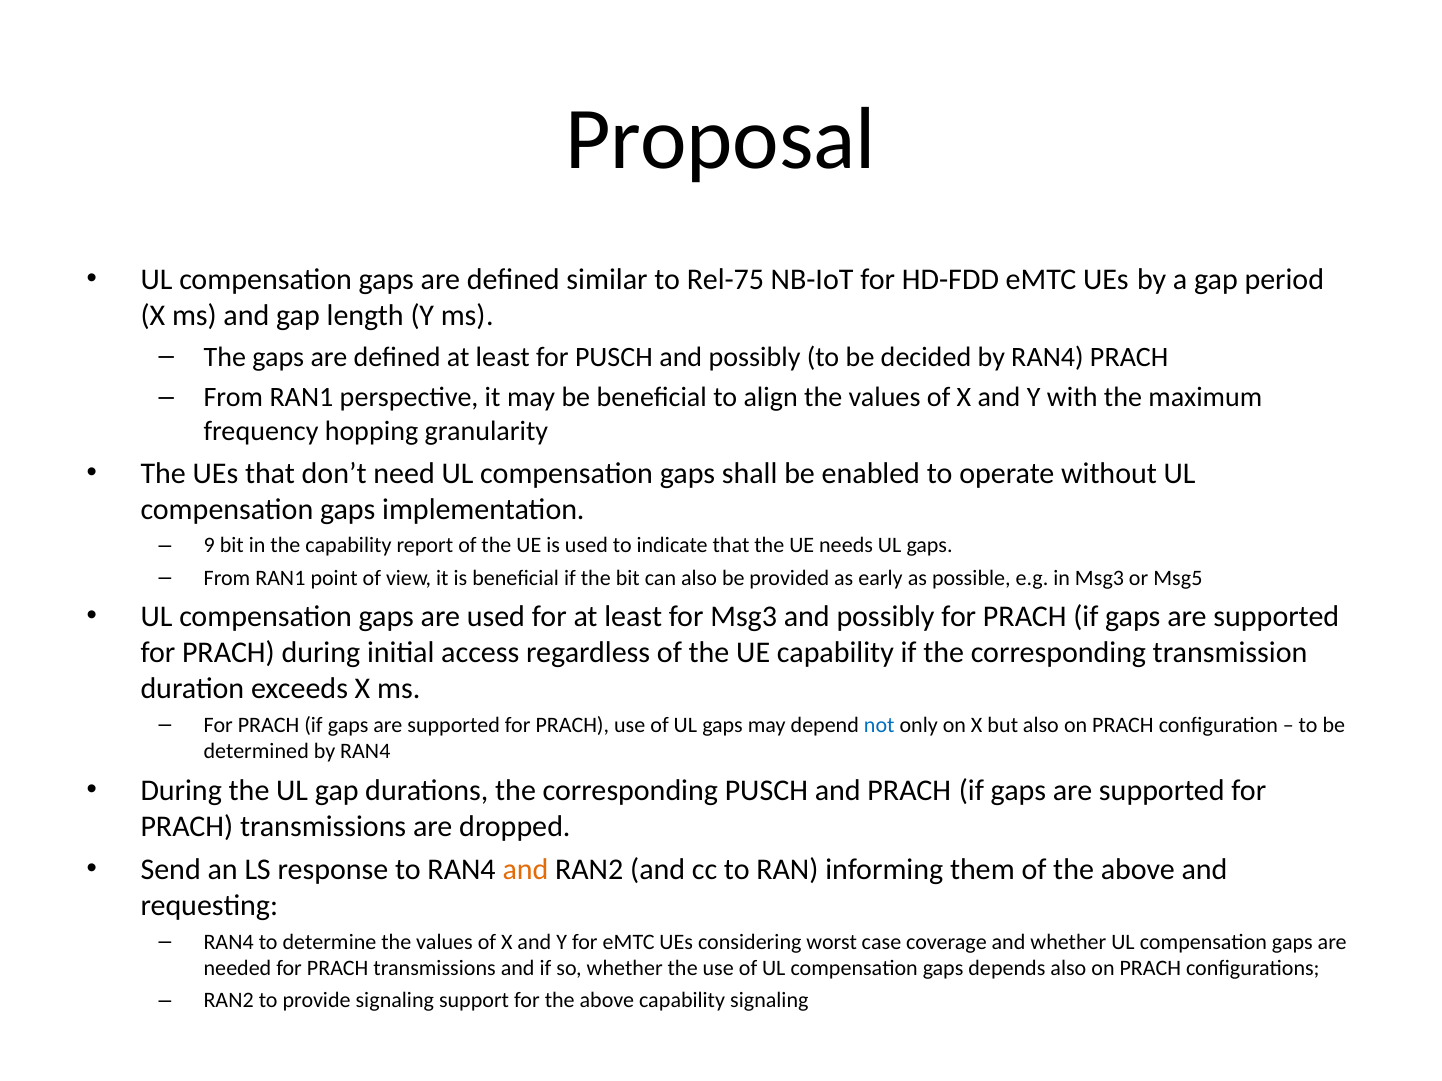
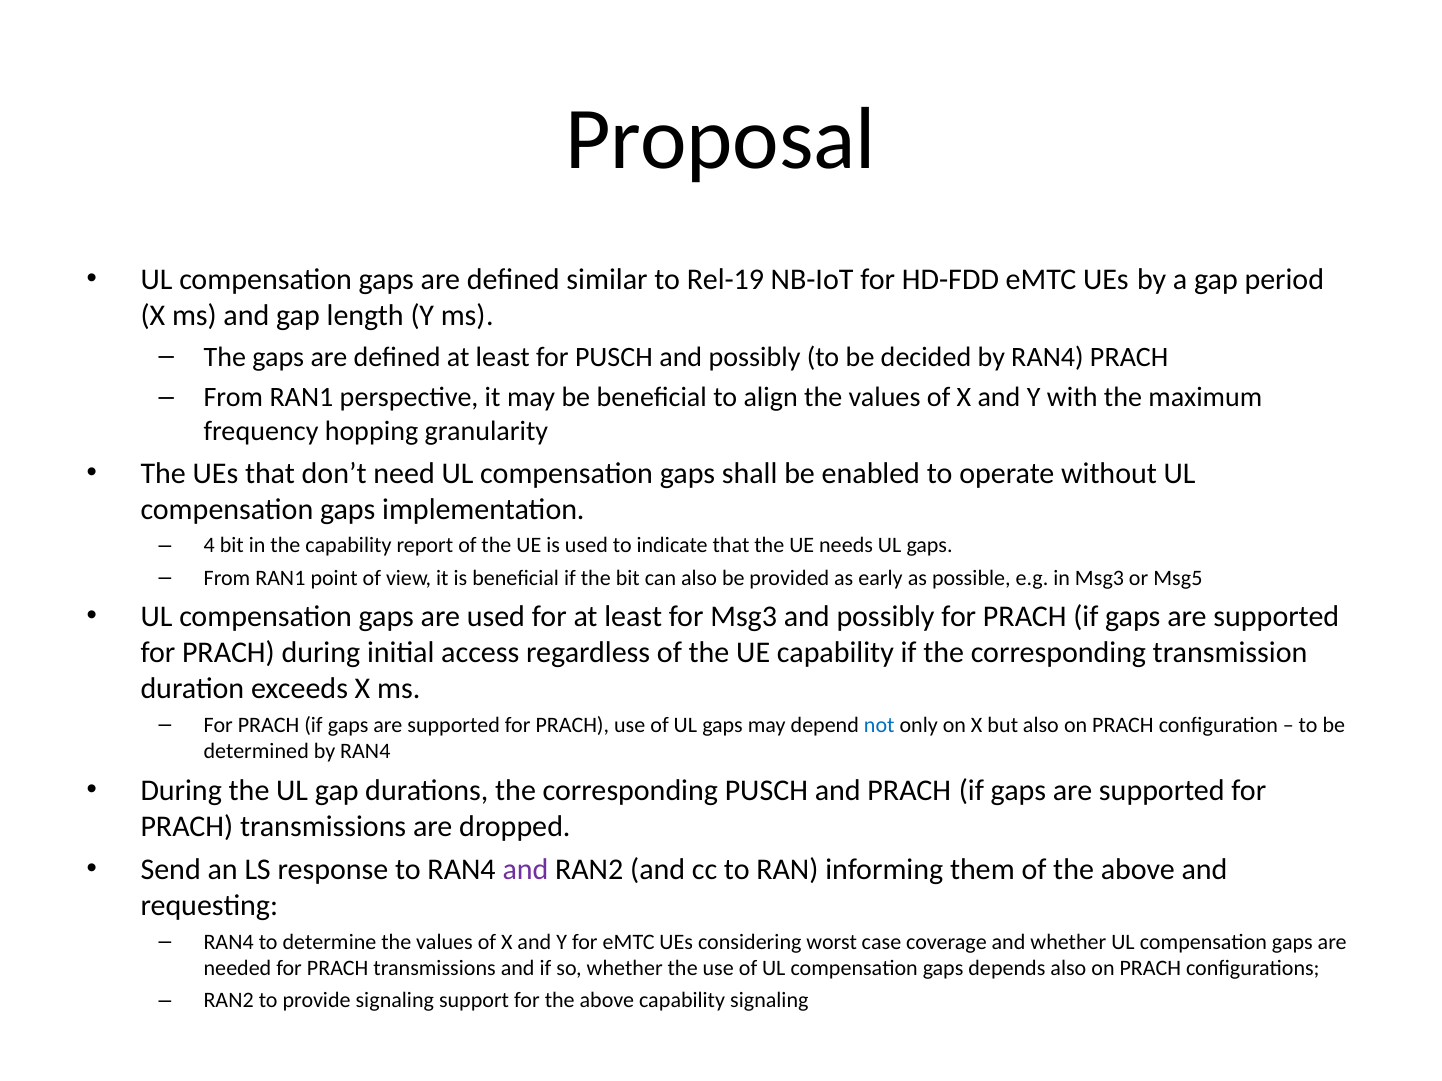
Rel-75: Rel-75 -> Rel-19
9: 9 -> 4
and at (525, 870) colour: orange -> purple
